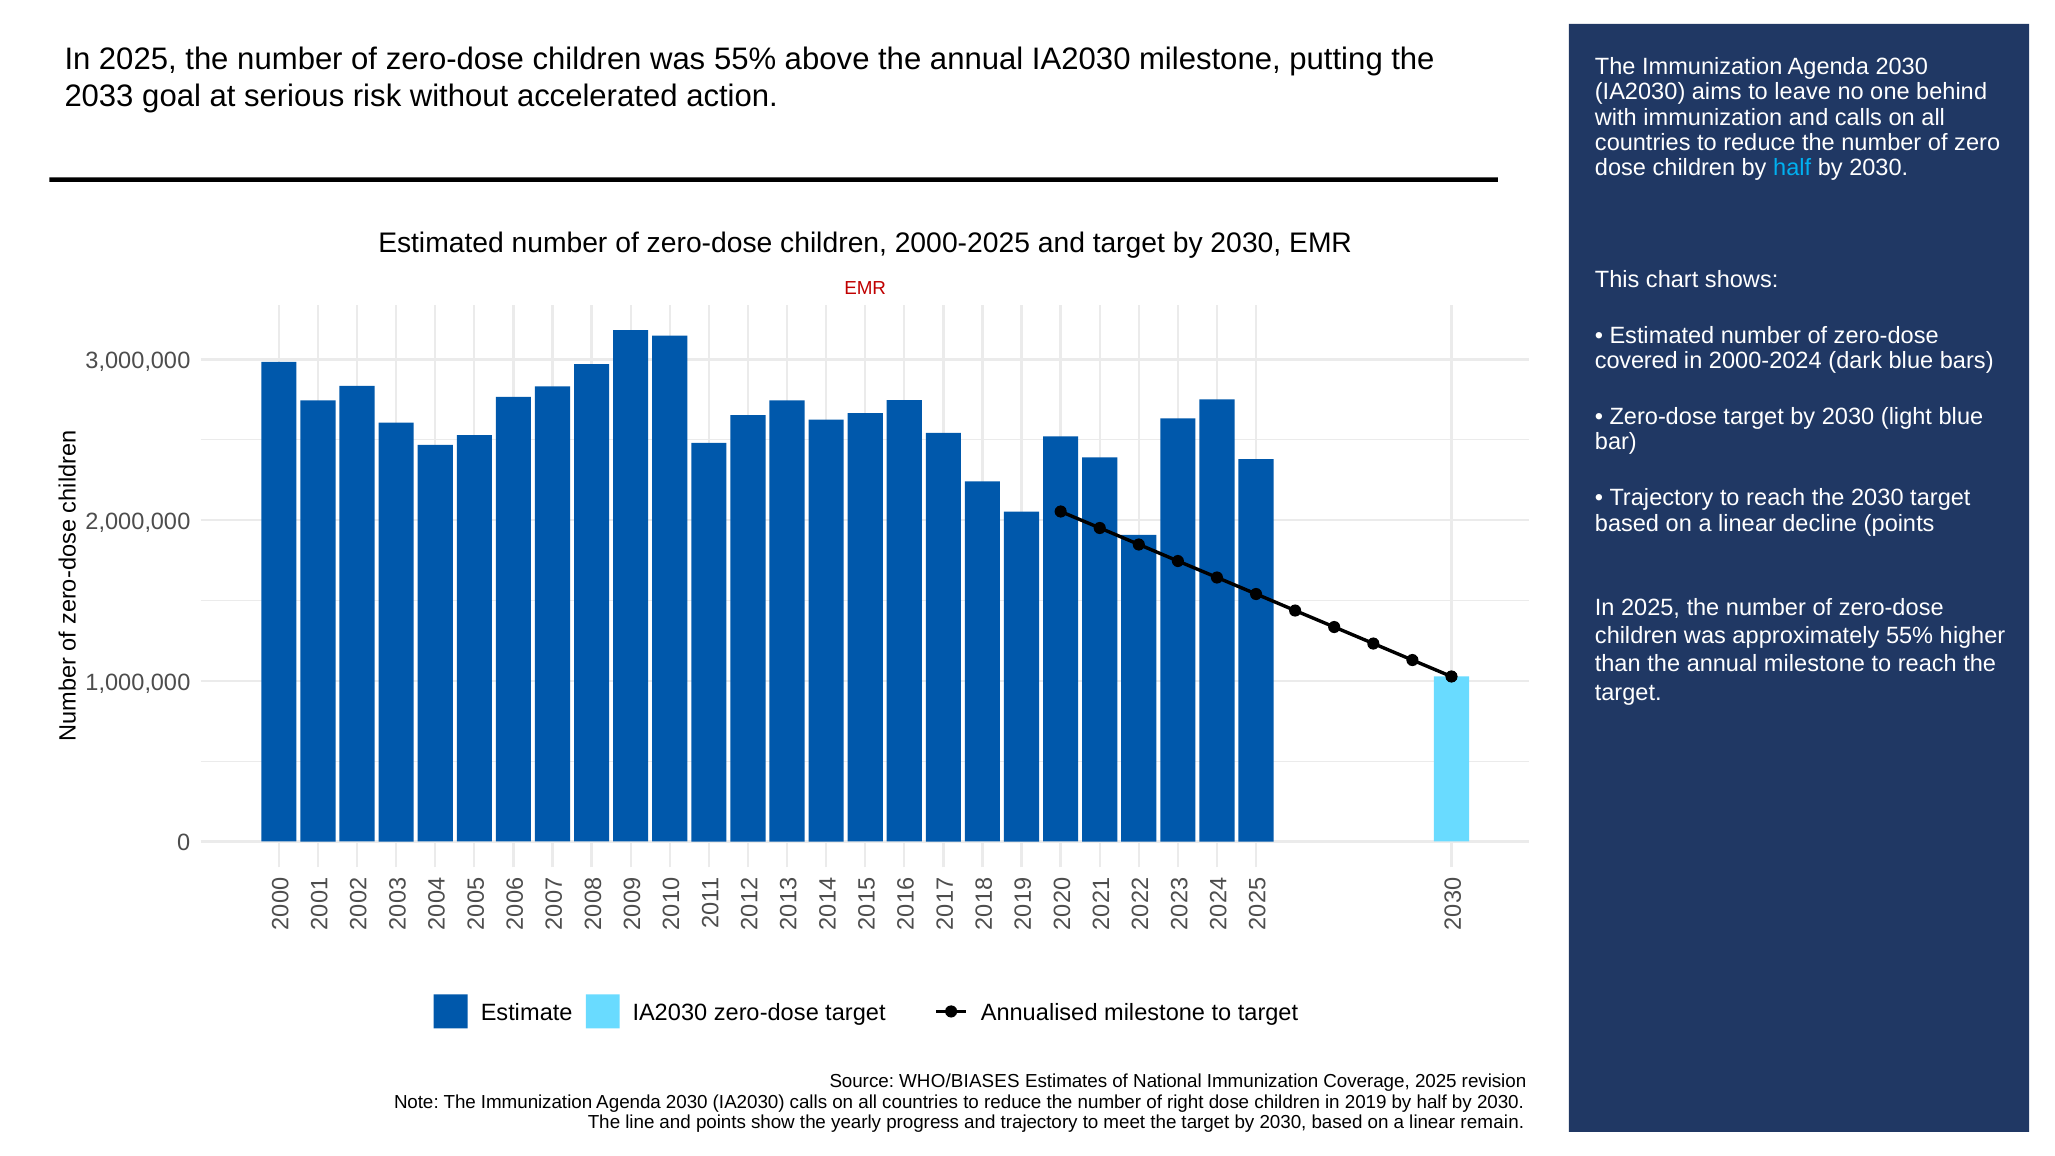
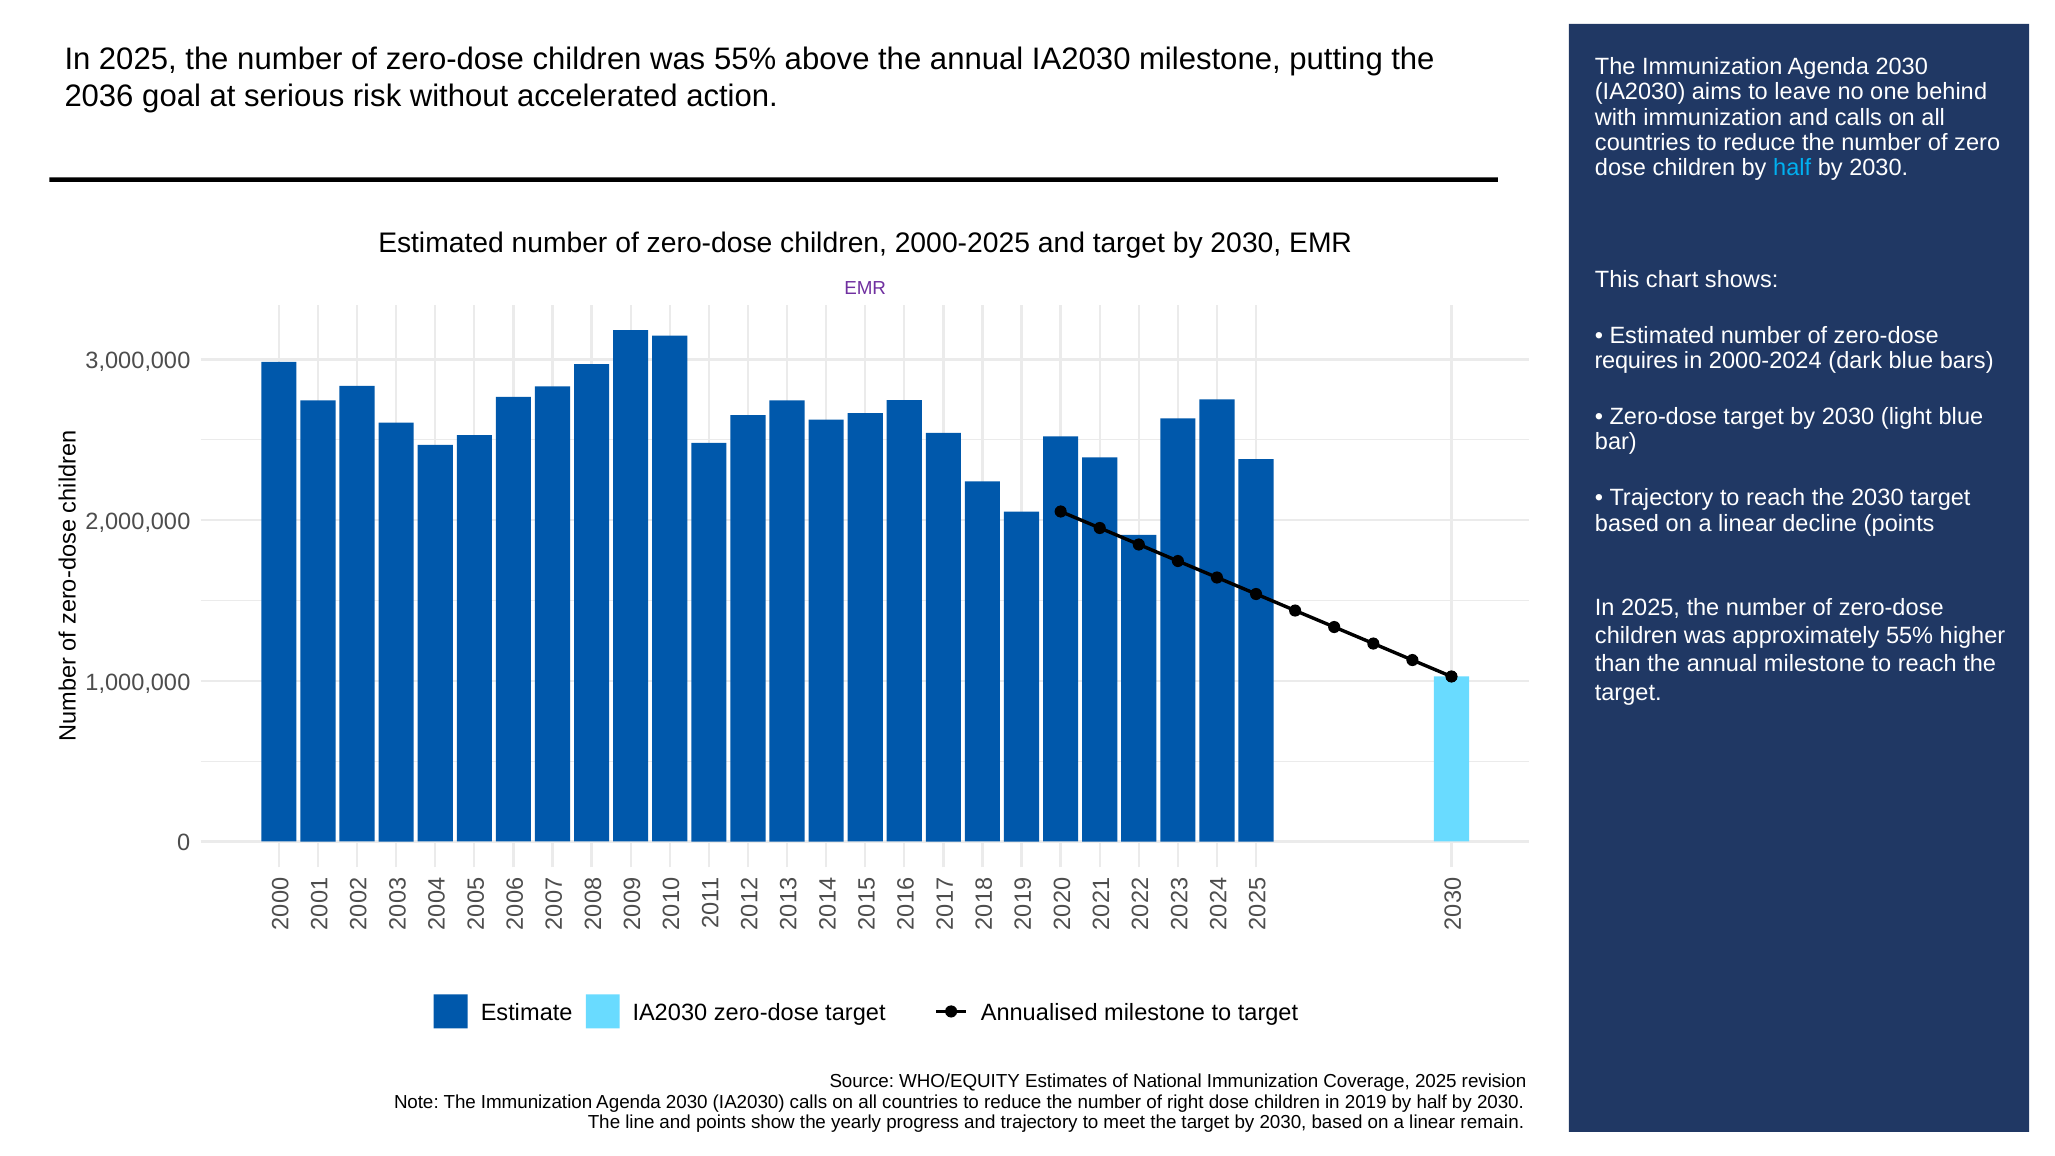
2033: 2033 -> 2036
EMR at (865, 288) colour: red -> purple
covered: covered -> requires
WHO/BIASES: WHO/BIASES -> WHO/EQUITY
